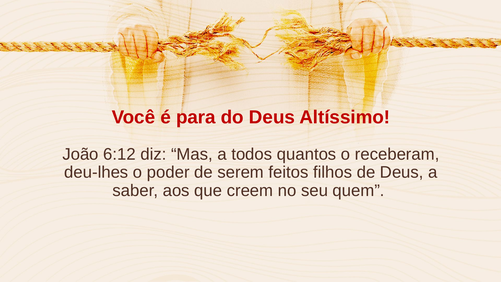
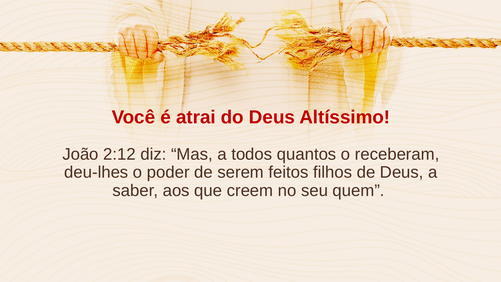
para: para -> atrai
6:12: 6:12 -> 2:12
